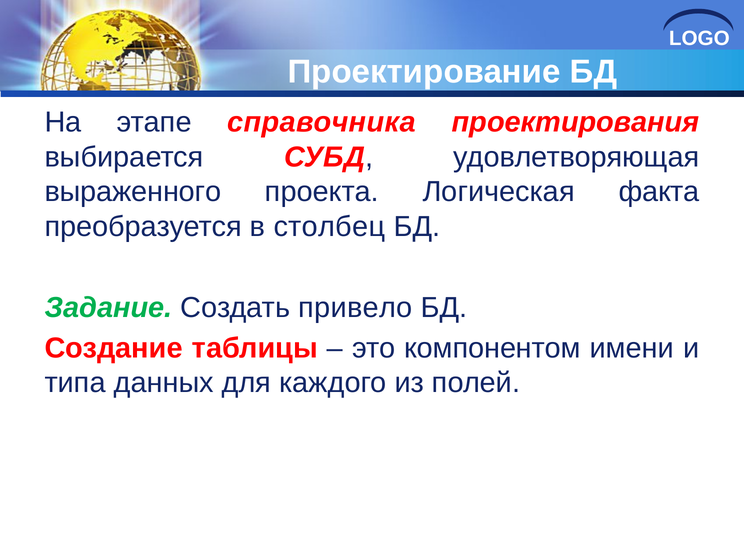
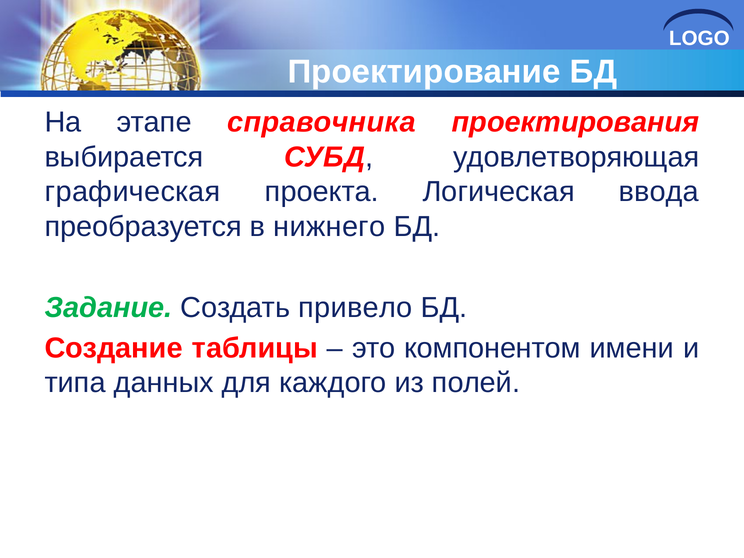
выраженного: выраженного -> графическая
факта: факта -> ввода
столбец: столбец -> нижнего
